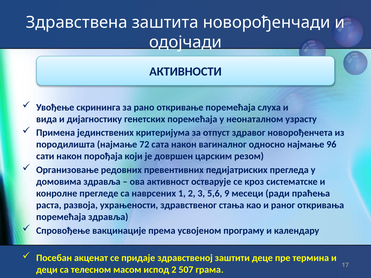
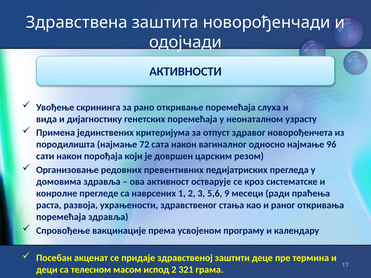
507: 507 -> 321
